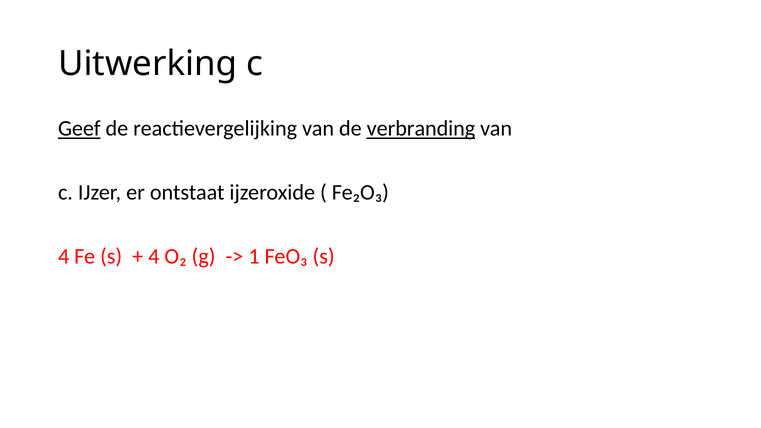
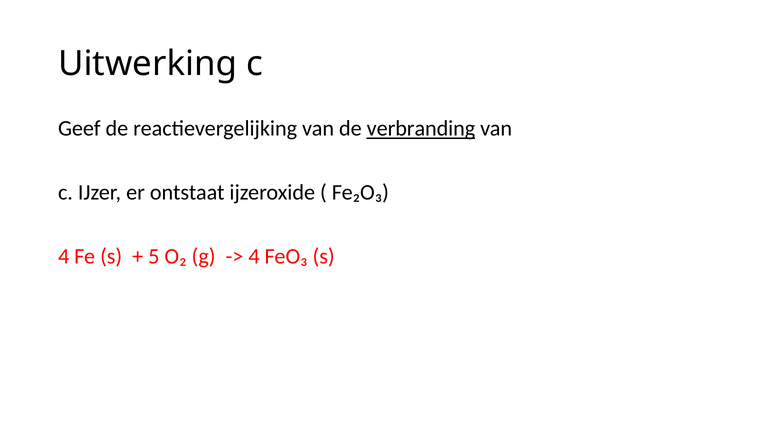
Geef underline: present -> none
4 at (154, 256): 4 -> 5
1 at (254, 256): 1 -> 4
